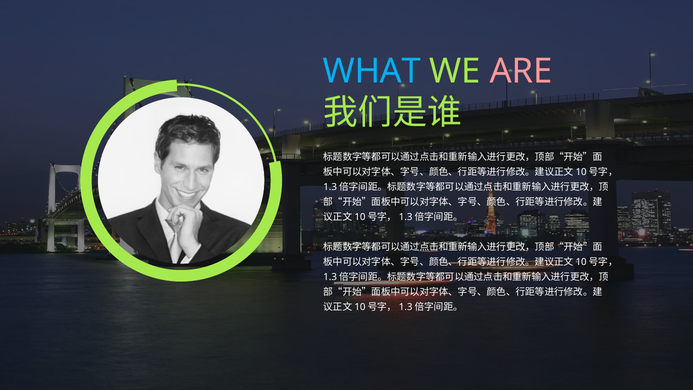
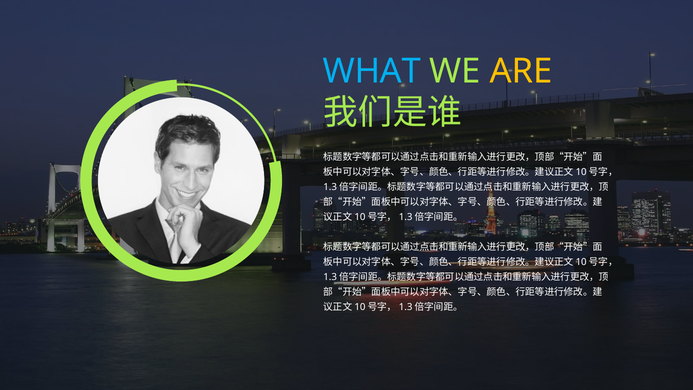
ARE colour: pink -> yellow
